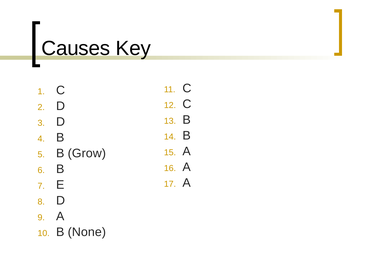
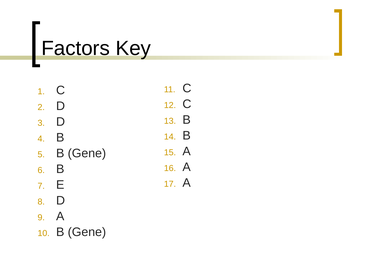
Causes: Causes -> Factors
Grow at (87, 154): Grow -> Gene
None at (87, 232): None -> Gene
